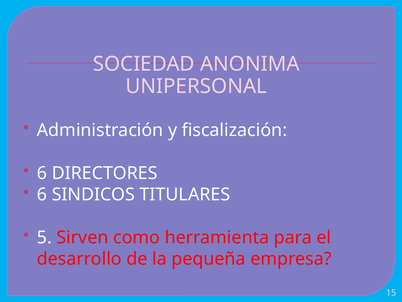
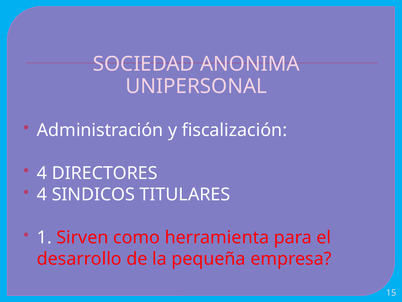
6 at (42, 173): 6 -> 4
6 at (42, 194): 6 -> 4
5: 5 -> 1
